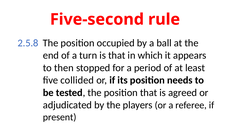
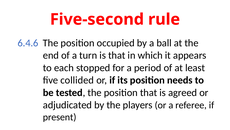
2.5.8: 2.5.8 -> 6.4.6
then: then -> each
